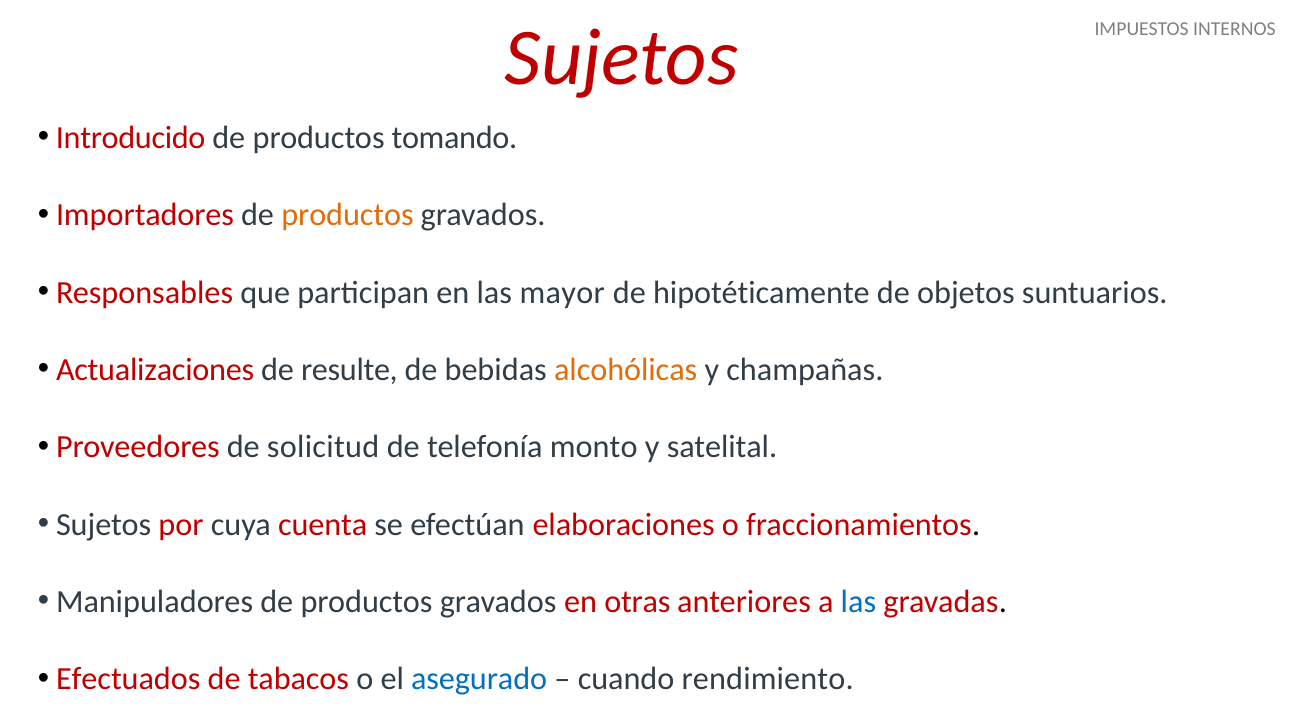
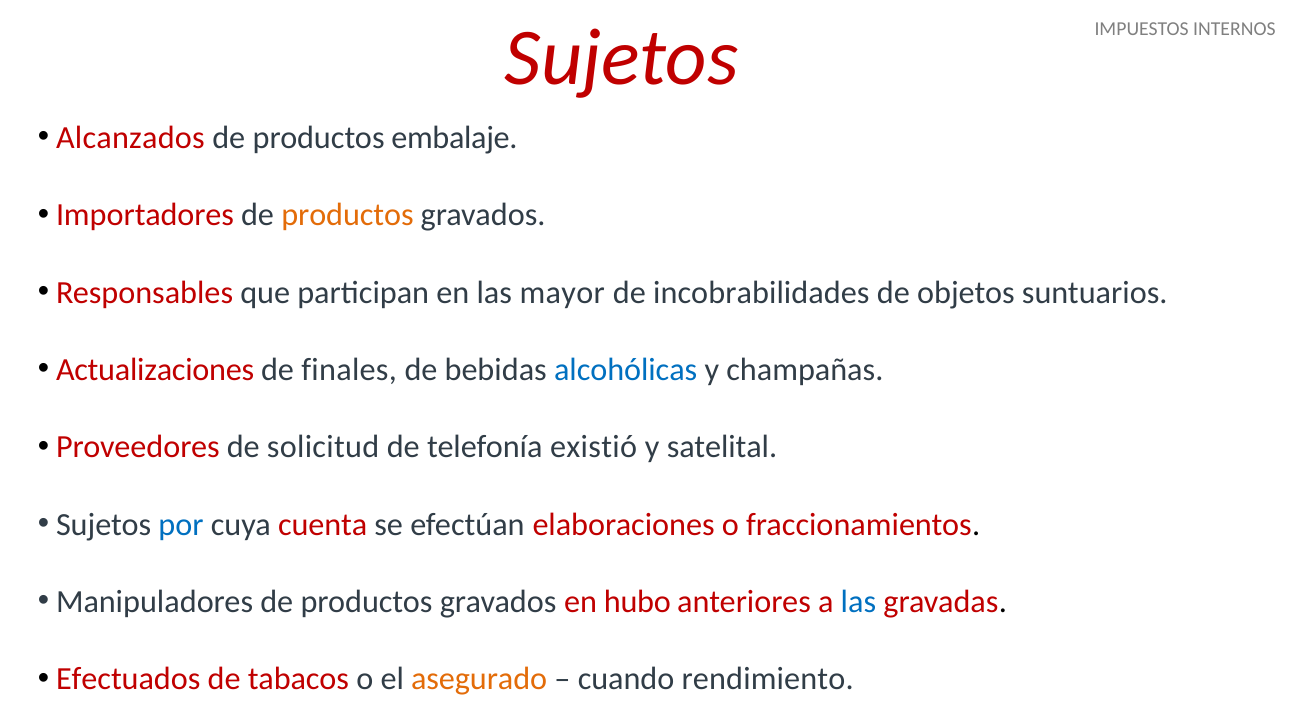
Introducido: Introducido -> Alcanzados
tomando: tomando -> embalaje
hipotéticamente: hipotéticamente -> incobrabilidades
resulte: resulte -> finales
alcohólicas colour: orange -> blue
monto: monto -> existió
por colour: red -> blue
otras: otras -> hubo
asegurado colour: blue -> orange
